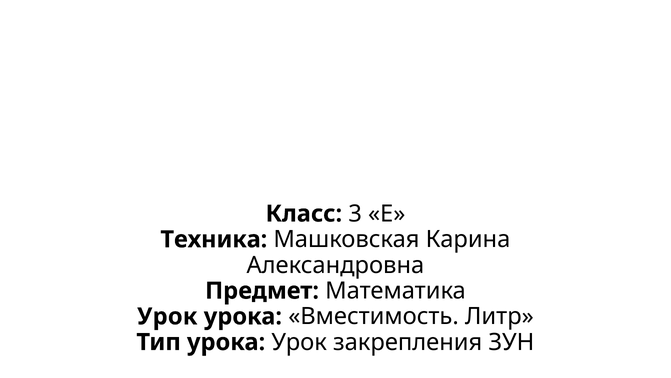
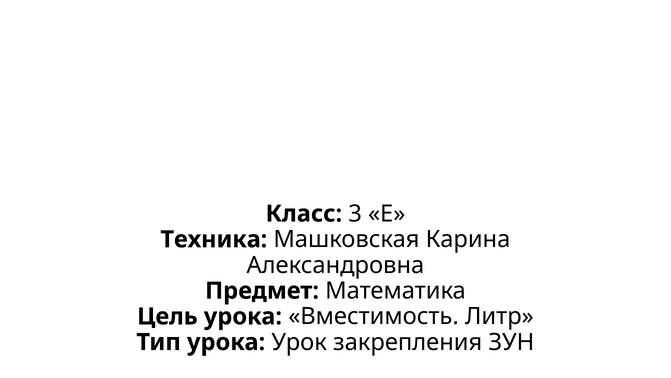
Урок at (167, 316): Урок -> Цель
